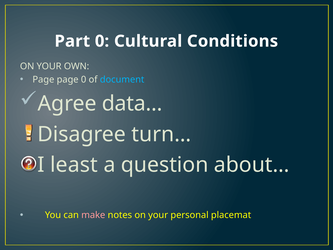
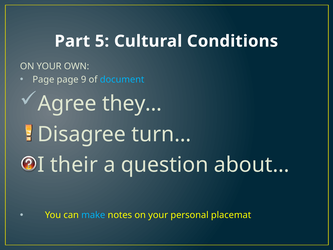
Part 0: 0 -> 5
page 0: 0 -> 9
data…: data… -> they…
least: least -> their
make colour: pink -> light blue
